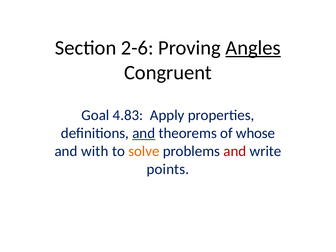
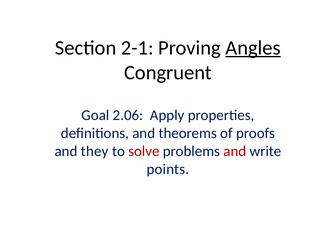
2-6: 2-6 -> 2-1
4.83: 4.83 -> 2.06
and at (144, 133) underline: present -> none
whose: whose -> proofs
with: with -> they
solve colour: orange -> red
